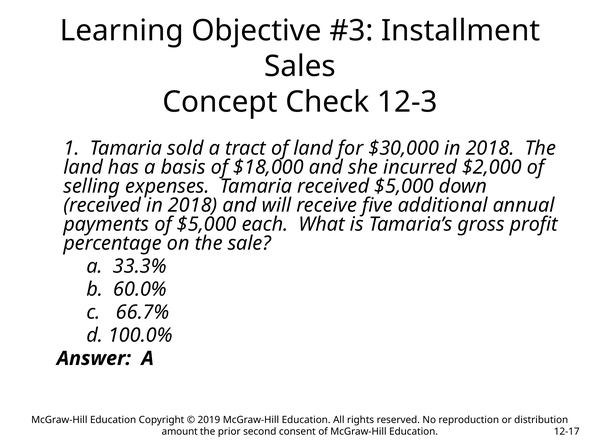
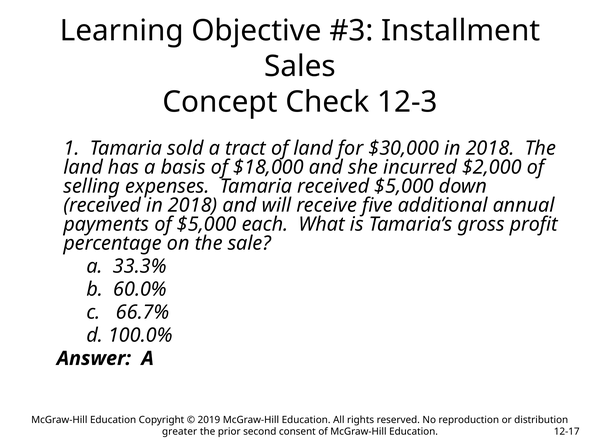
amount: amount -> greater
